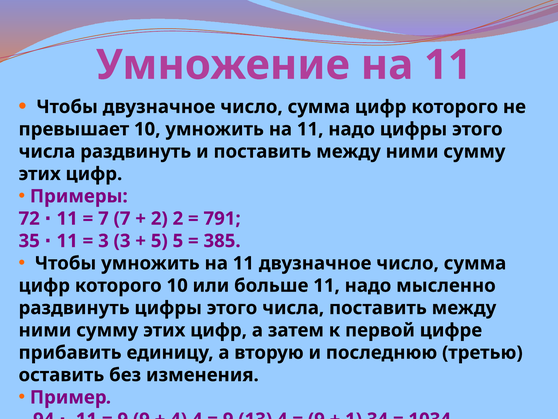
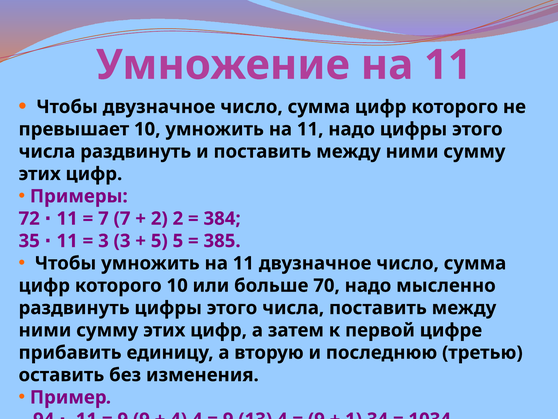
791: 791 -> 384
больше 11: 11 -> 70
